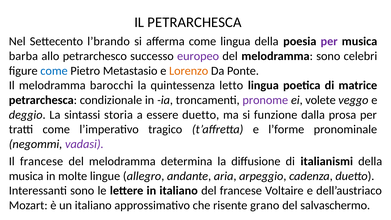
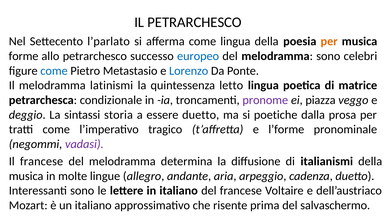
IL PETRARCHESCA: PETRARCHESCA -> PETRARCHESCO
l’brando: l’brando -> l’parlato
per at (329, 41) colour: purple -> orange
barba: barba -> forme
europeo colour: purple -> blue
Lorenzo colour: orange -> blue
barocchi: barocchi -> latinismi
volete: volete -> piazza
funzione: funzione -> poetiche
grano: grano -> prima
